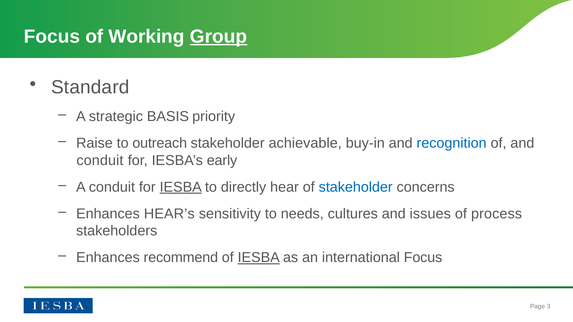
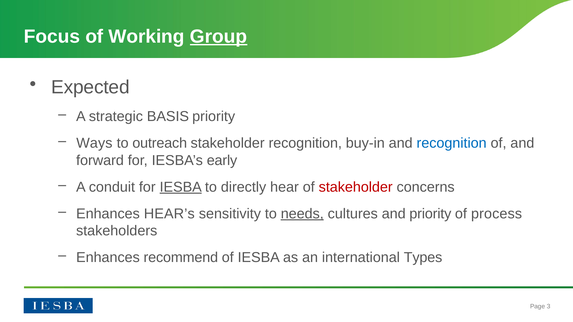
Standard: Standard -> Expected
Raise: Raise -> Ways
stakeholder achievable: achievable -> recognition
conduit at (100, 160): conduit -> forward
stakeholder at (356, 187) colour: blue -> red
needs underline: none -> present
and issues: issues -> priority
IESBA at (259, 258) underline: present -> none
international Focus: Focus -> Types
